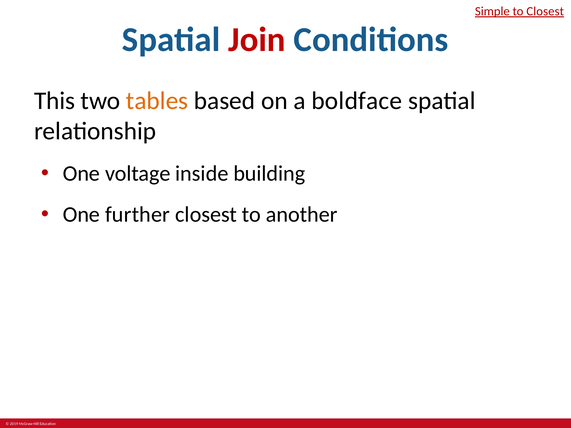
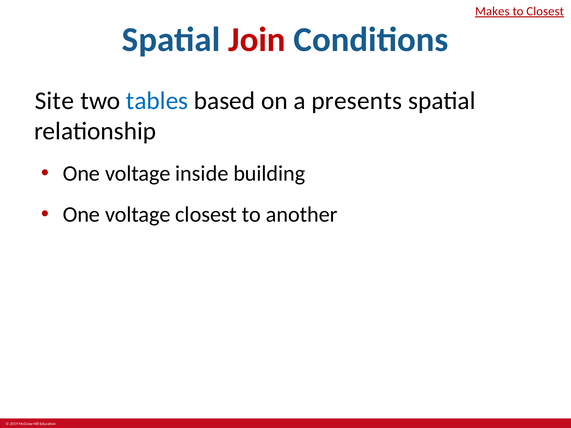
Simple: Simple -> Makes
This: This -> Site
tables colour: orange -> blue
boldface: boldface -> presents
further at (138, 215): further -> voltage
